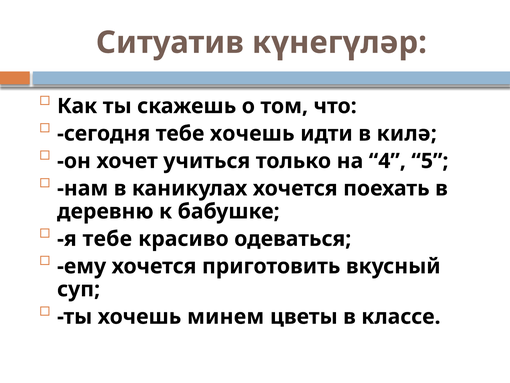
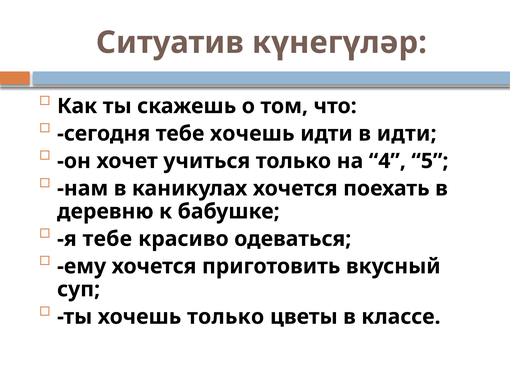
в килә: килә -> идти
хочешь минем: минем -> только
